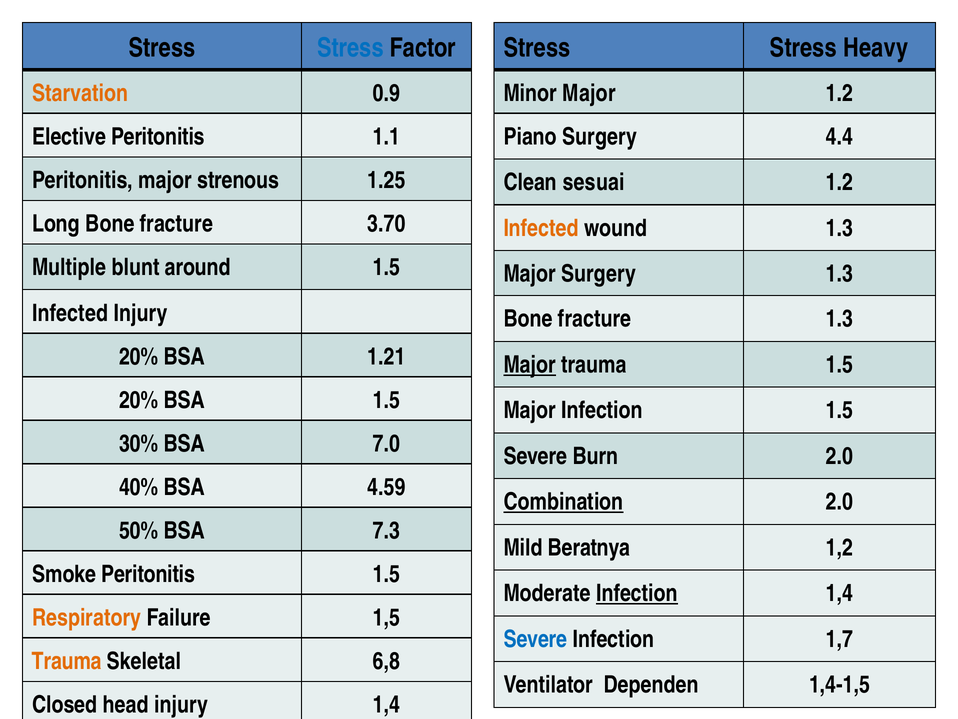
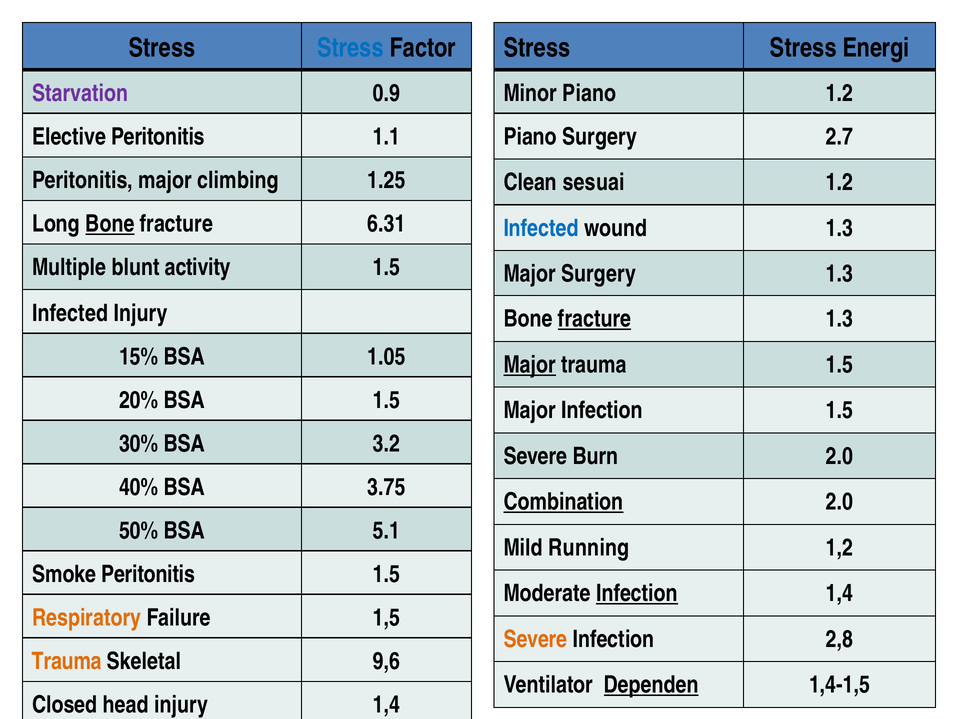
Heavy: Heavy -> Energi
Starvation colour: orange -> purple
Minor Major: Major -> Piano
4.4: 4.4 -> 2.7
strenous: strenous -> climbing
Bone at (110, 224) underline: none -> present
3.70: 3.70 -> 6.31
Infected at (541, 228) colour: orange -> blue
around: around -> activity
fracture at (595, 319) underline: none -> present
20% at (139, 356): 20% -> 15%
1.21: 1.21 -> 1.05
7.0: 7.0 -> 3.2
4.59: 4.59 -> 3.75
7.3: 7.3 -> 5.1
Beratnya: Beratnya -> Running
Severe at (535, 639) colour: blue -> orange
1,7: 1,7 -> 2,8
6,8: 6,8 -> 9,6
Dependen at (651, 685) underline: none -> present
